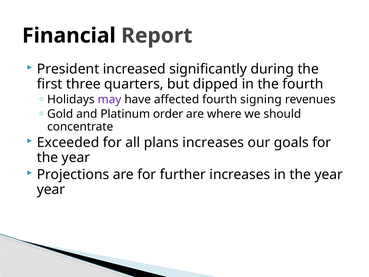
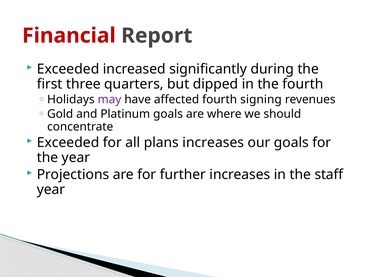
Financial colour: black -> red
President at (68, 69): President -> Exceeded
Platinum order: order -> goals
in the year: year -> staff
